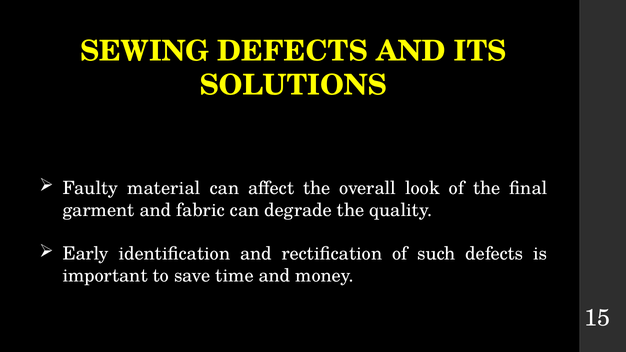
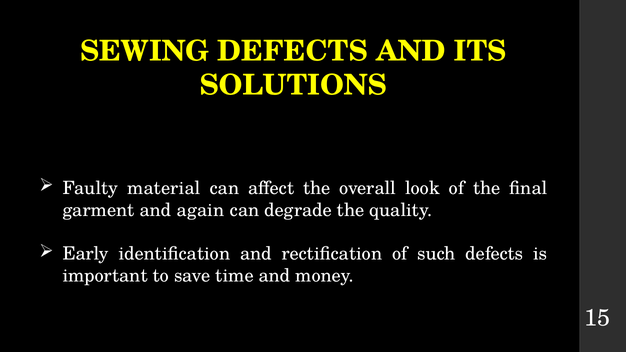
fabric: fabric -> again
